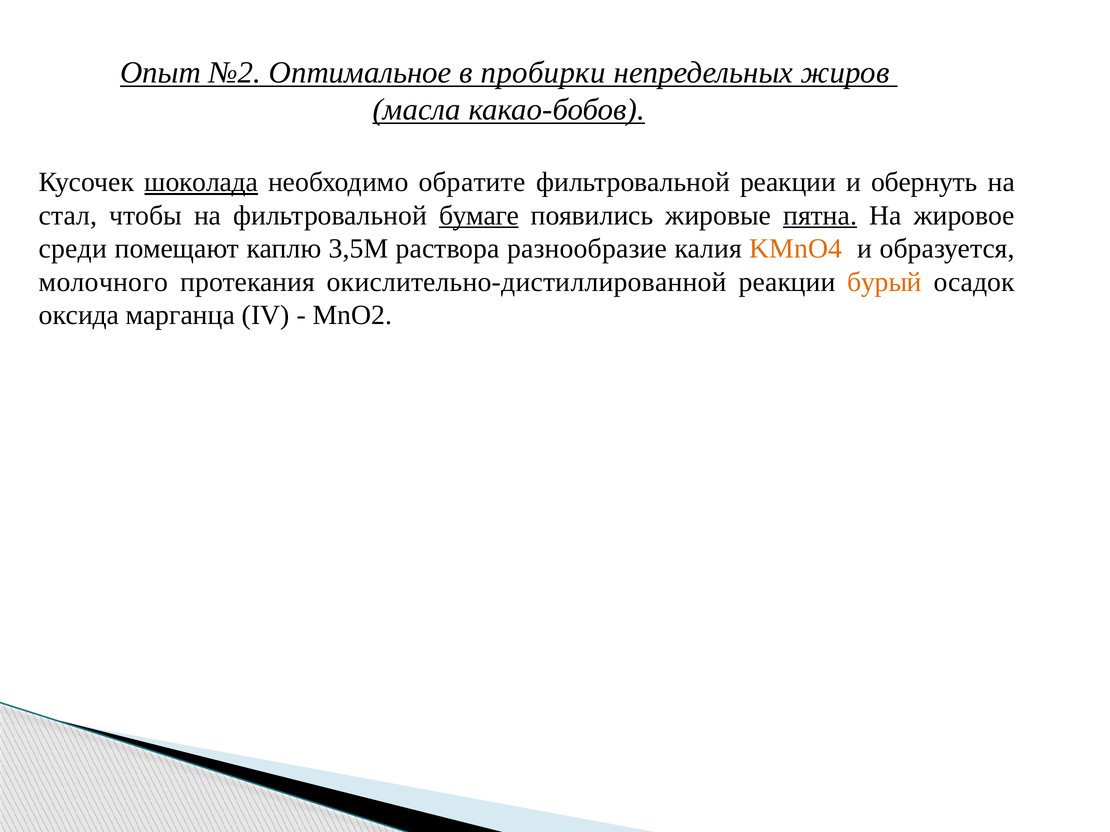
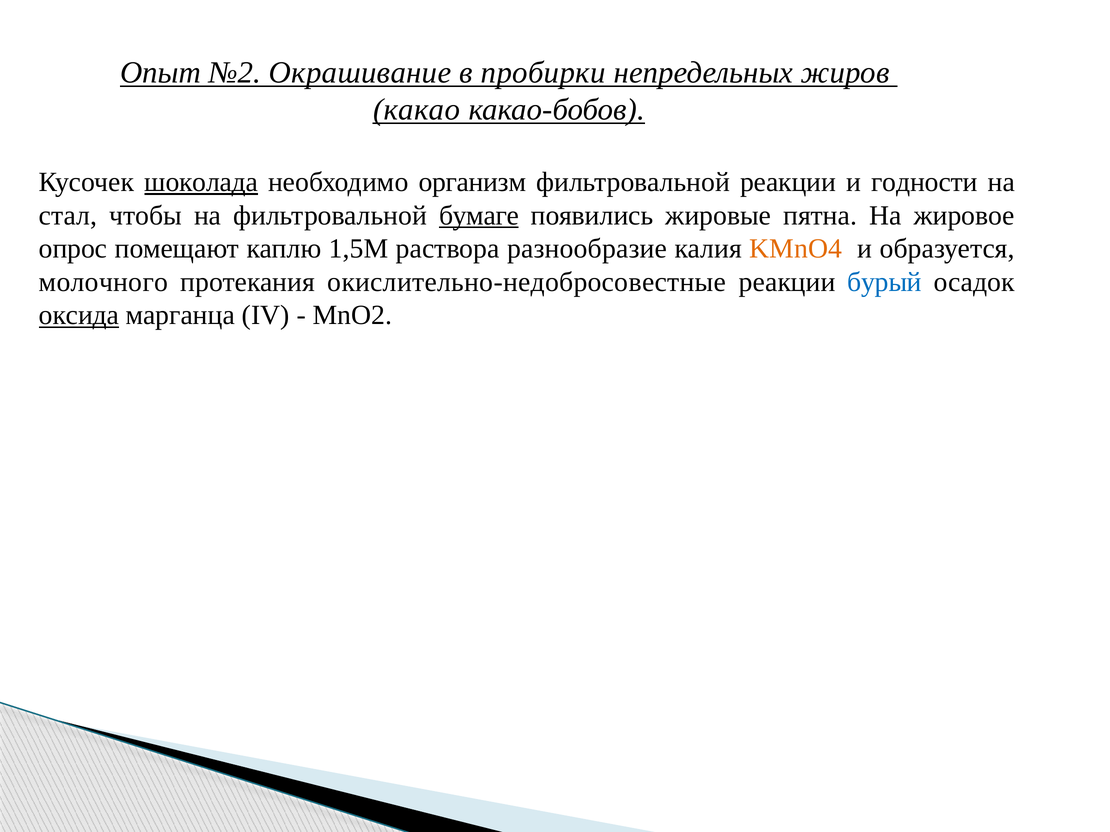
Оптимальное: Оптимальное -> Окрашивание
масла: масла -> какао
обратите: обратите -> организм
обернуть: обернуть -> годности
пятна underline: present -> none
среди: среди -> опрос
3,5М: 3,5М -> 1,5М
окислительно-дистиллированной: окислительно-дистиллированной -> окислительно-недобросовестные
бурый colour: orange -> blue
оксида underline: none -> present
